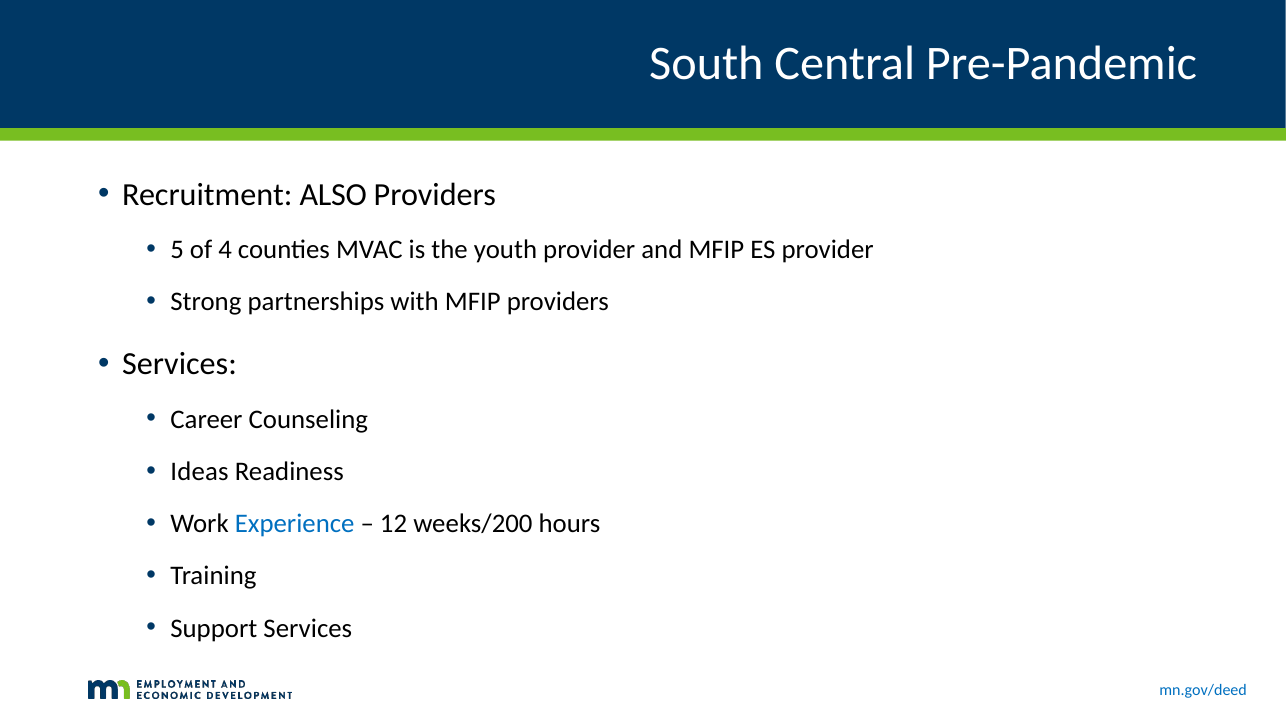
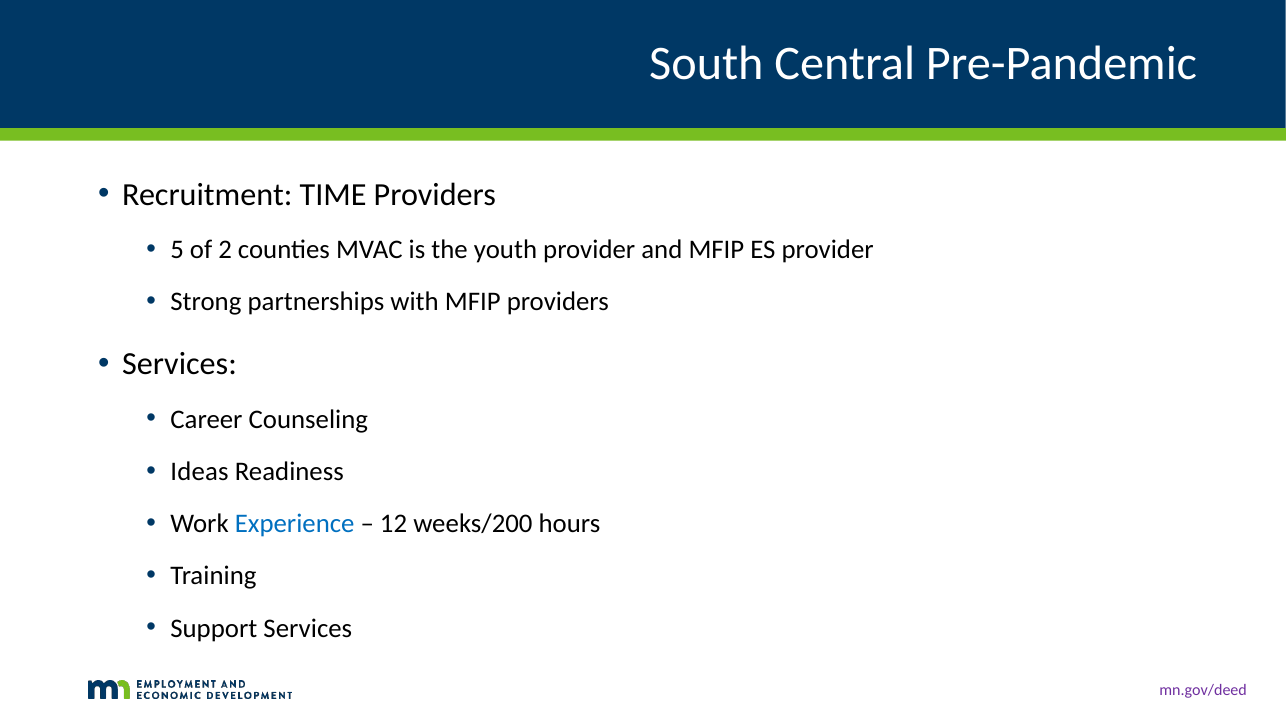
ALSO: ALSO -> TIME
4: 4 -> 2
mn.gov/deed colour: blue -> purple
